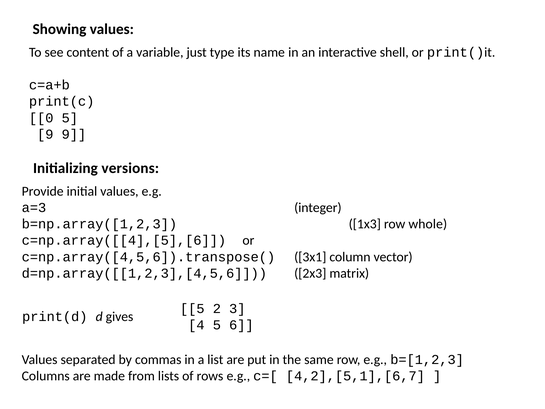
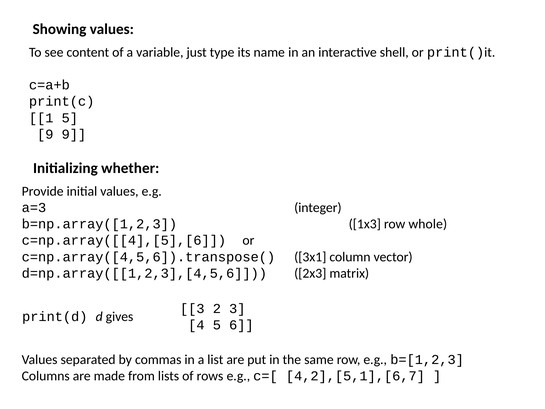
0: 0 -> 1
versions: versions -> whether
5 at (192, 308): 5 -> 3
